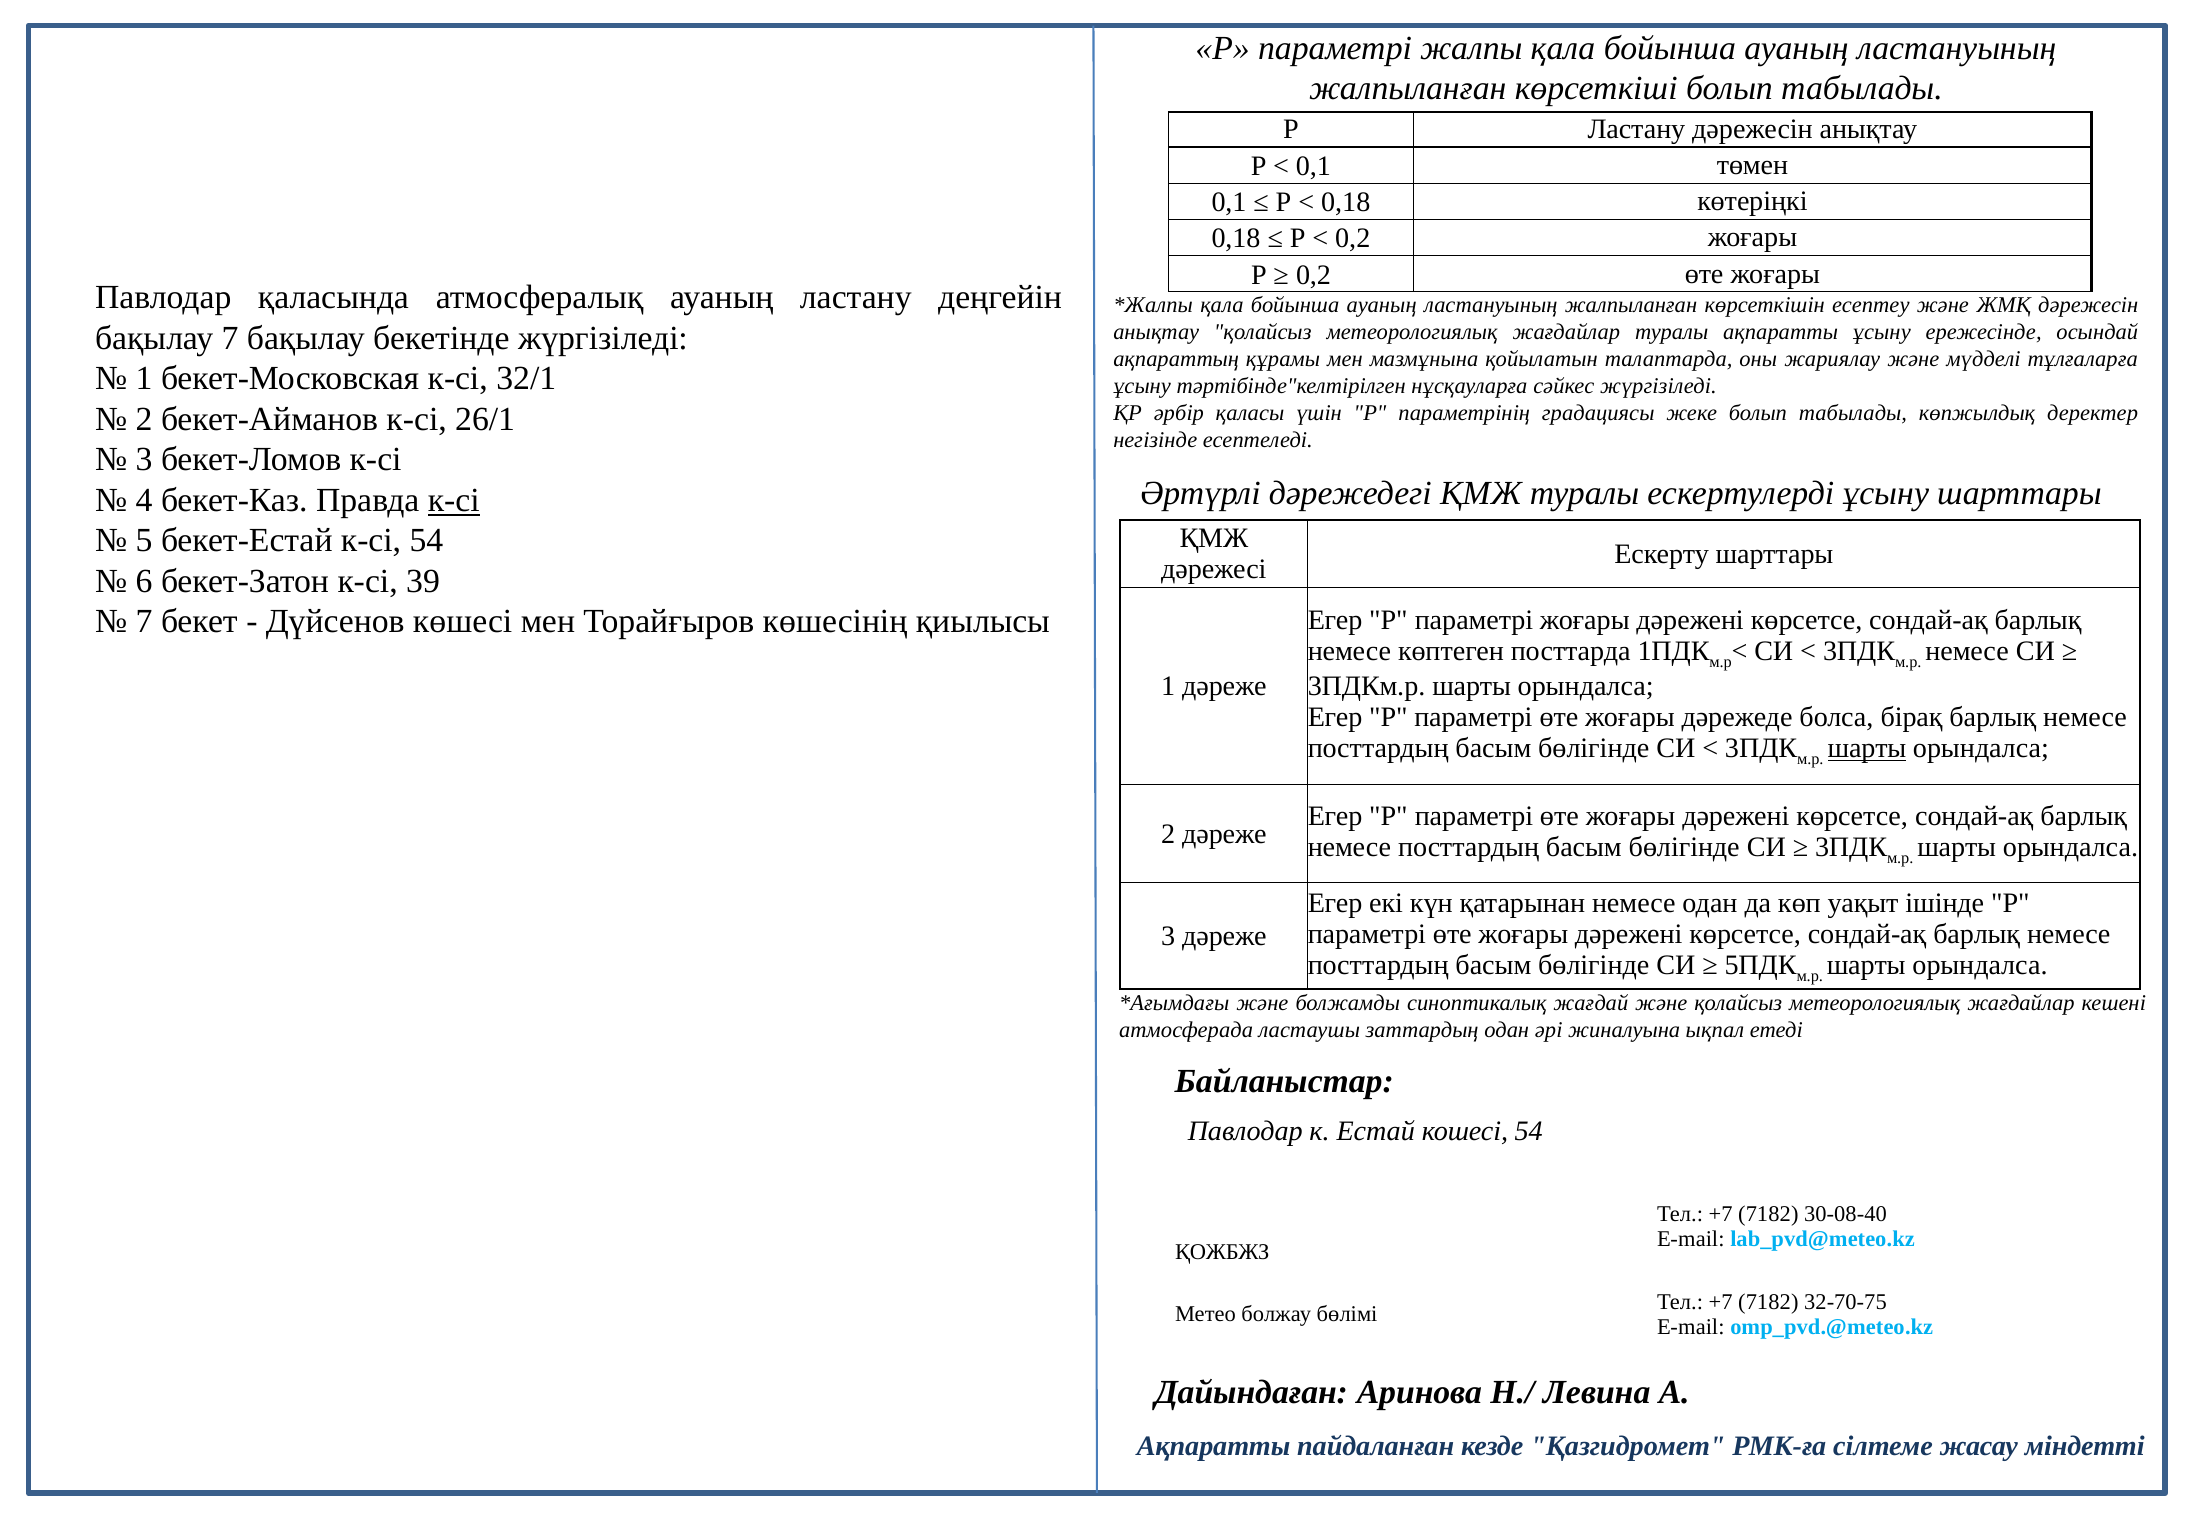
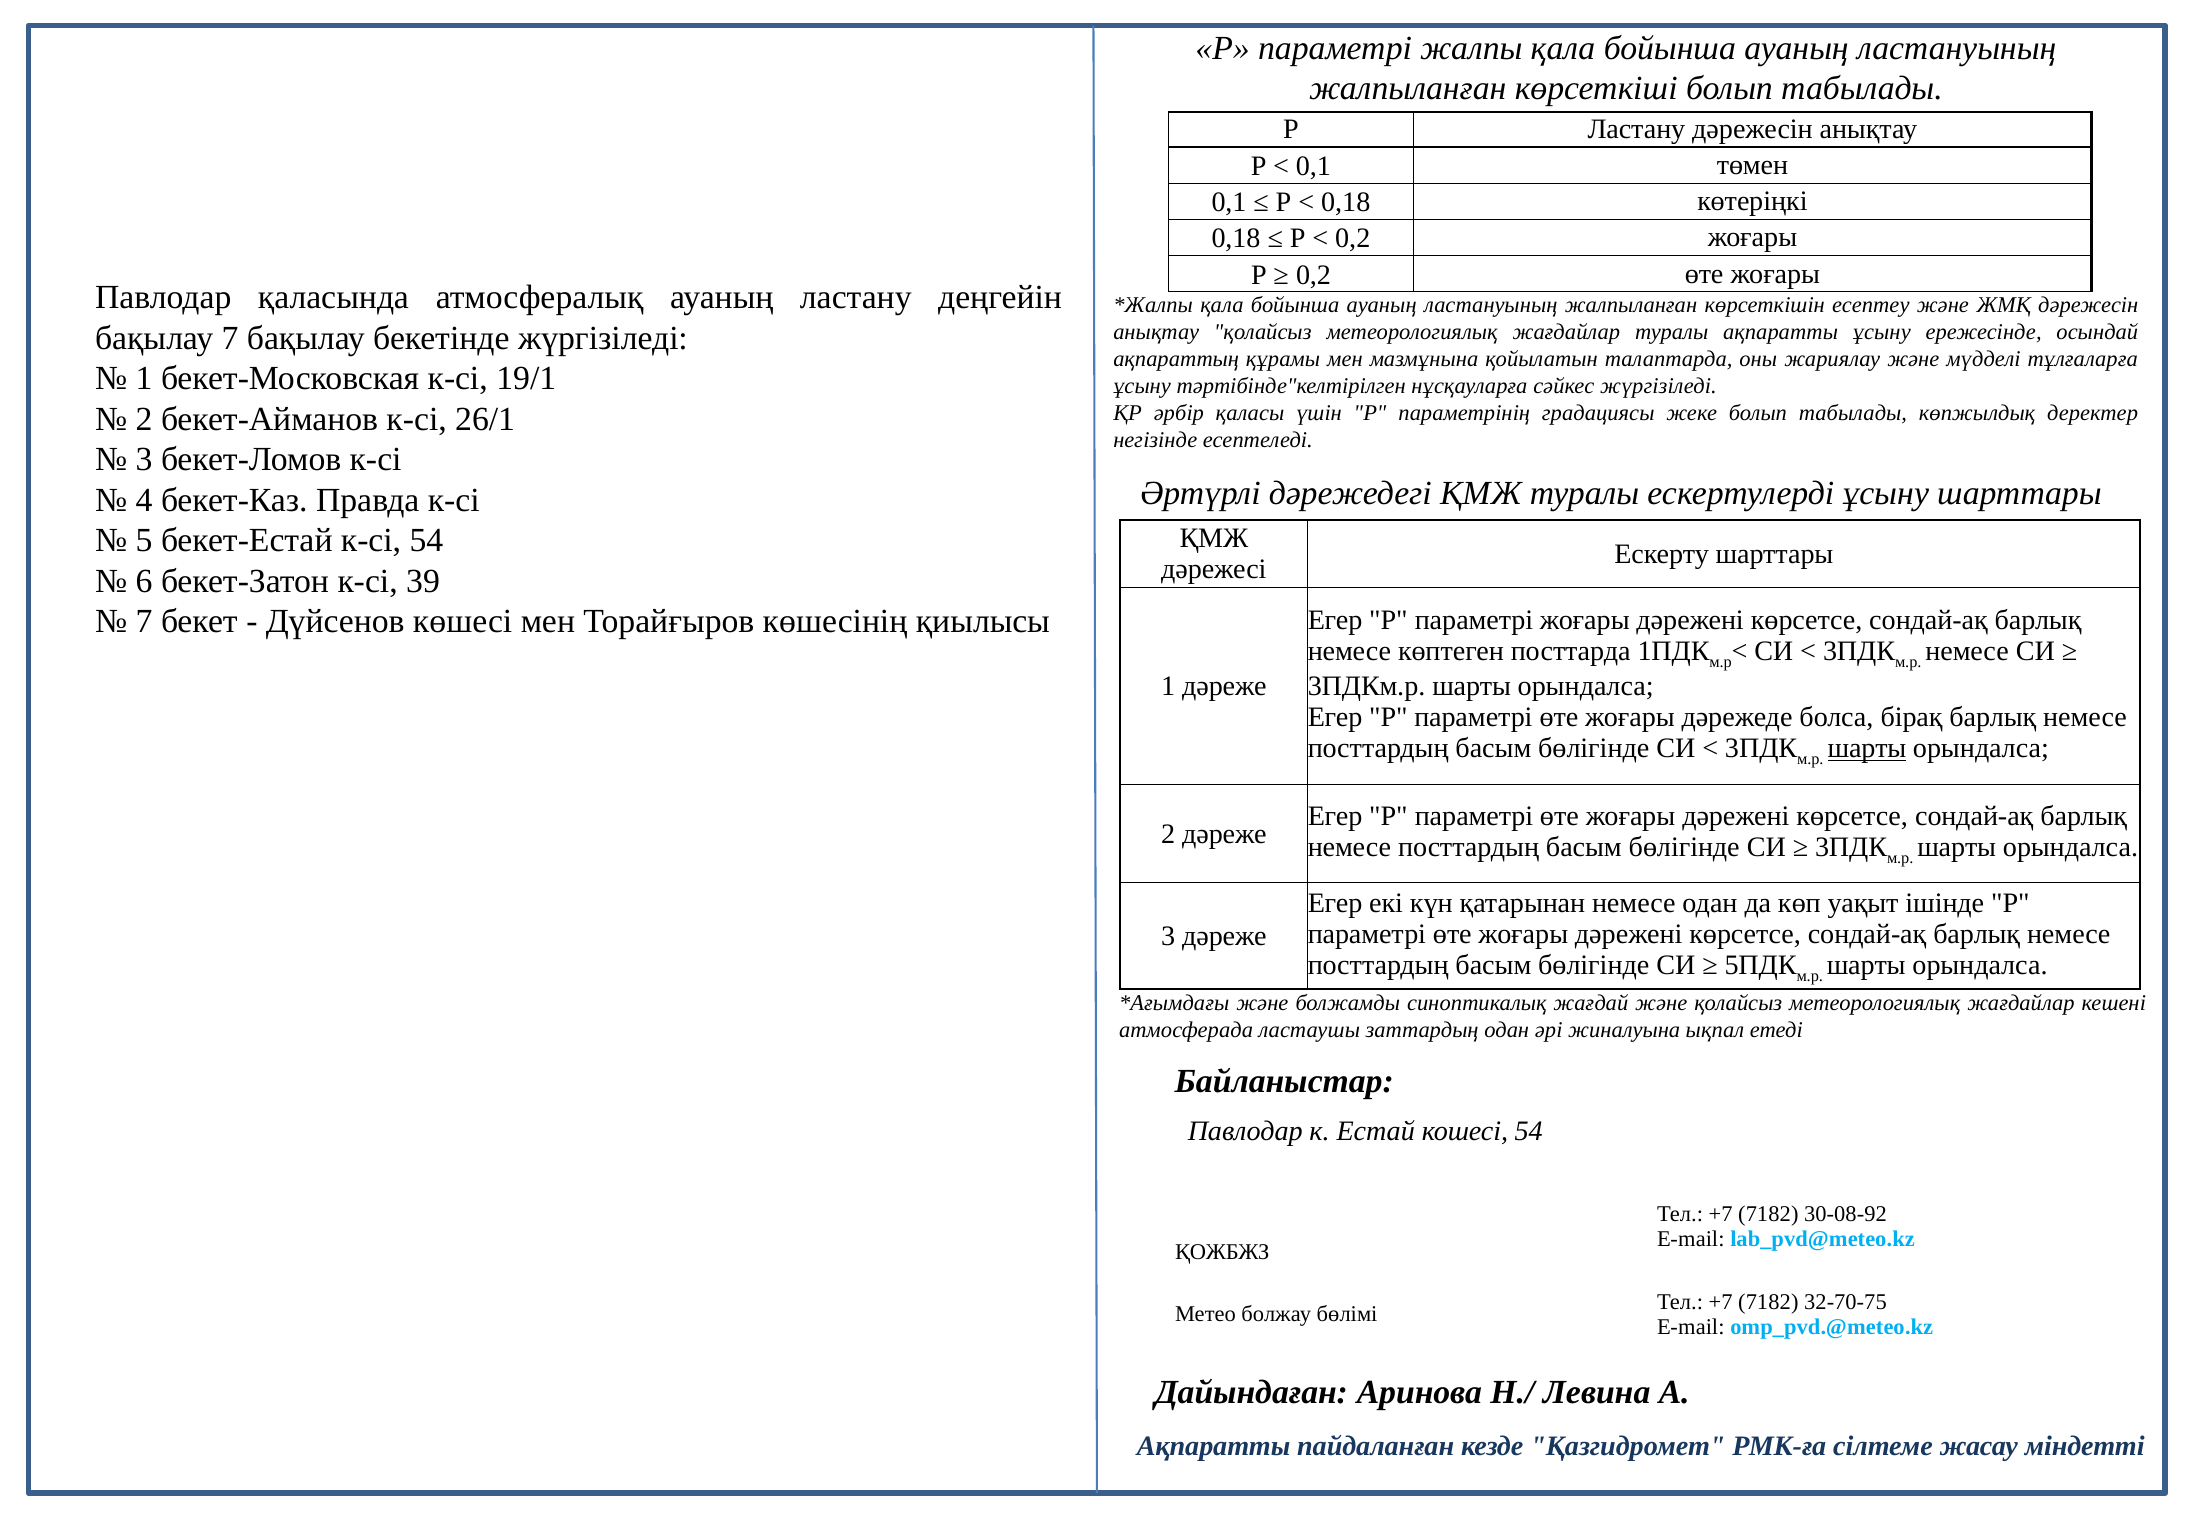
32/1: 32/1 -> 19/1
к-сі at (454, 500) underline: present -> none
30-08-40: 30-08-40 -> 30-08-92
